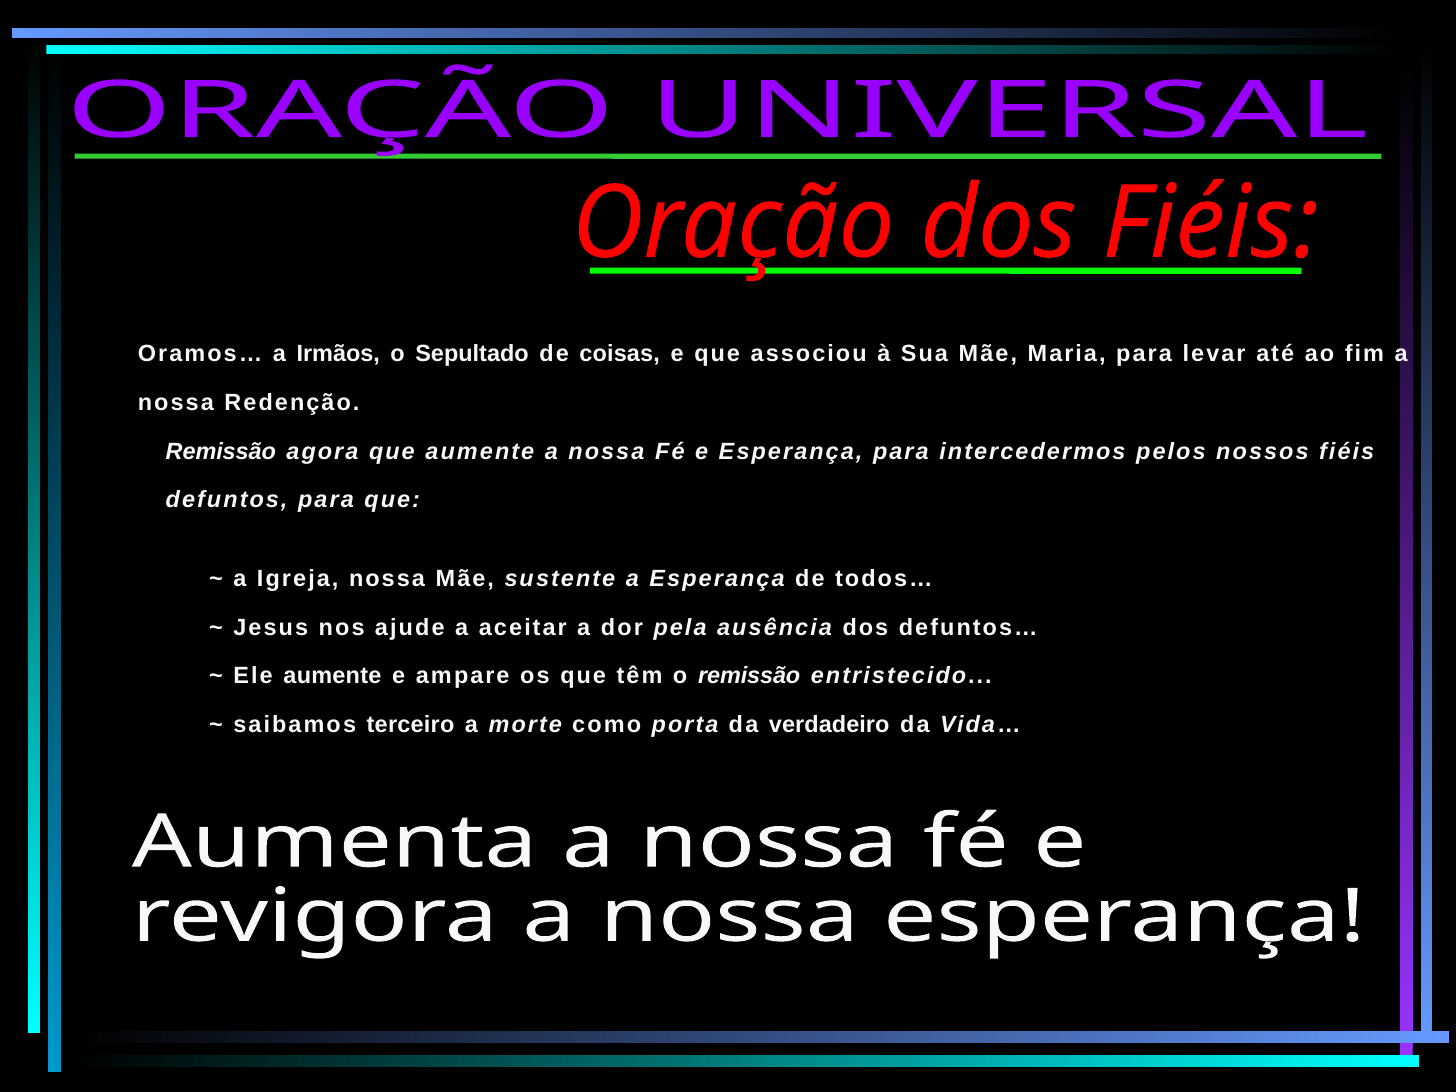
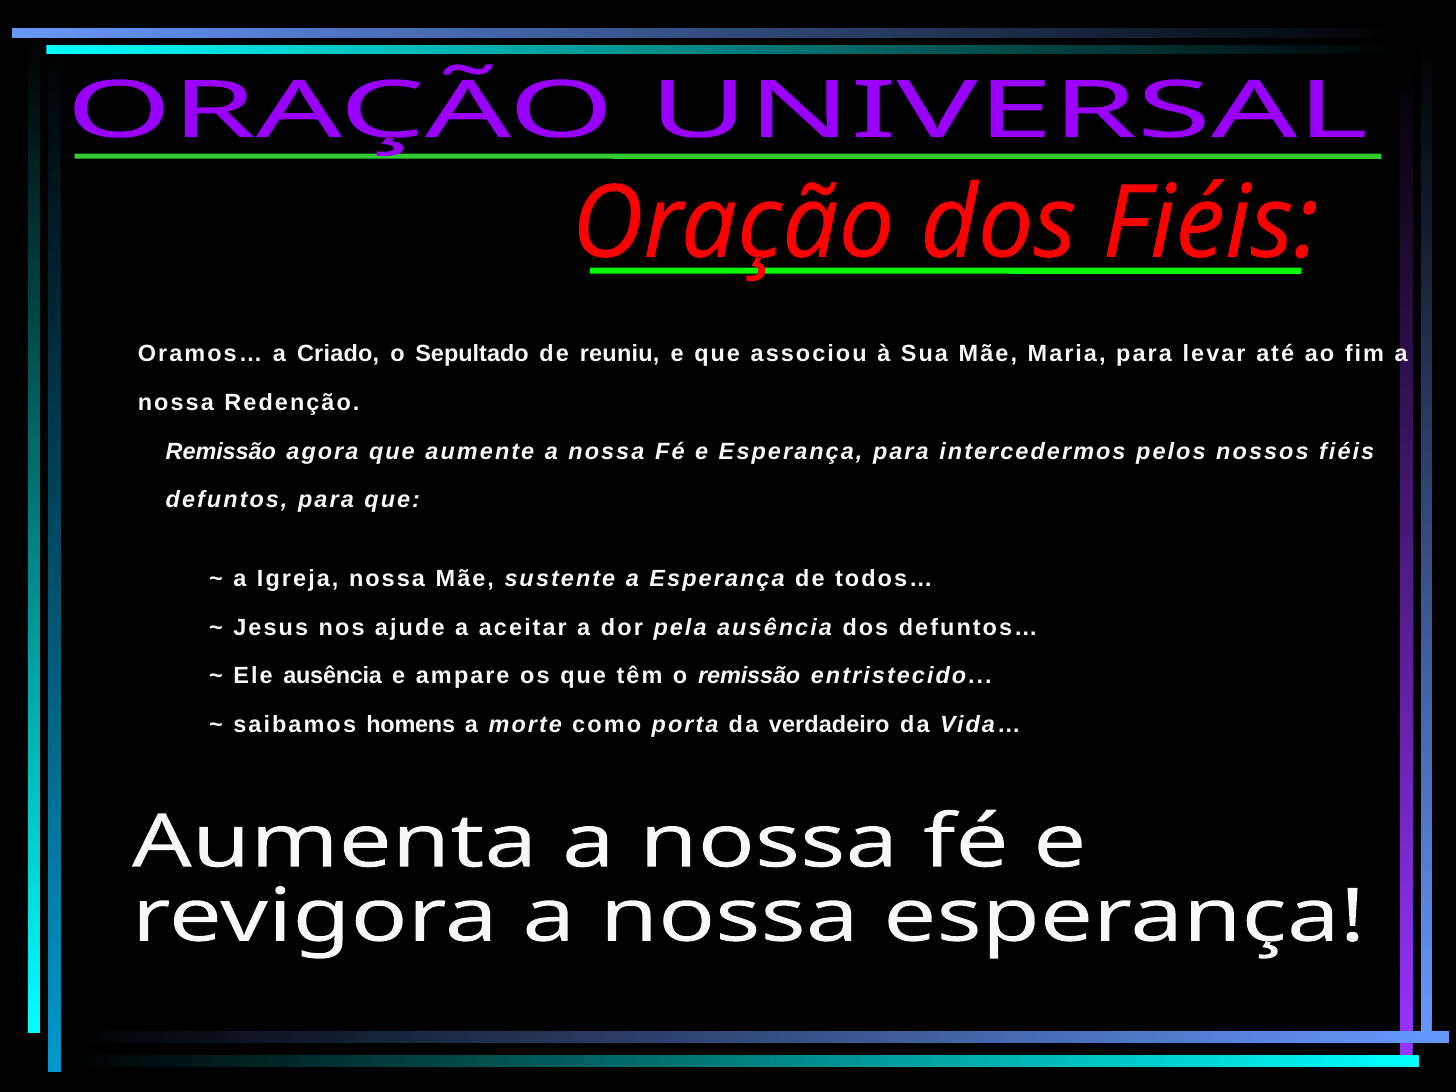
Irmãos: Irmãos -> Criado
coisas: coisas -> reuniu
Ele aumente: aumente -> ausência
terceiro: terceiro -> homens
